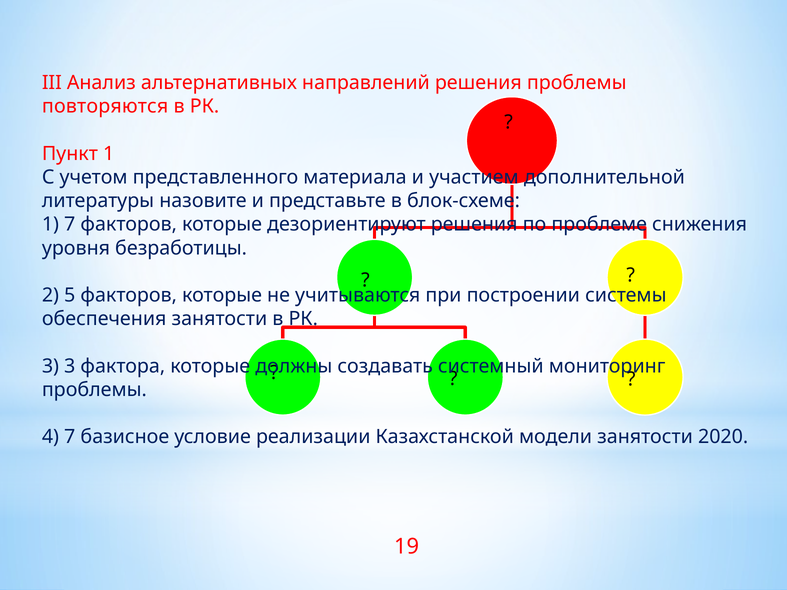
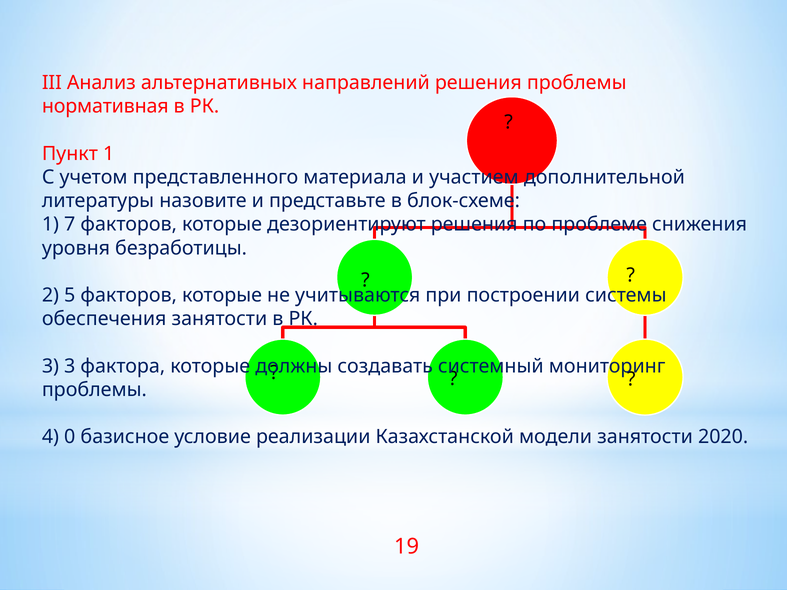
повторяются: повторяются -> нормативная
4 7: 7 -> 0
